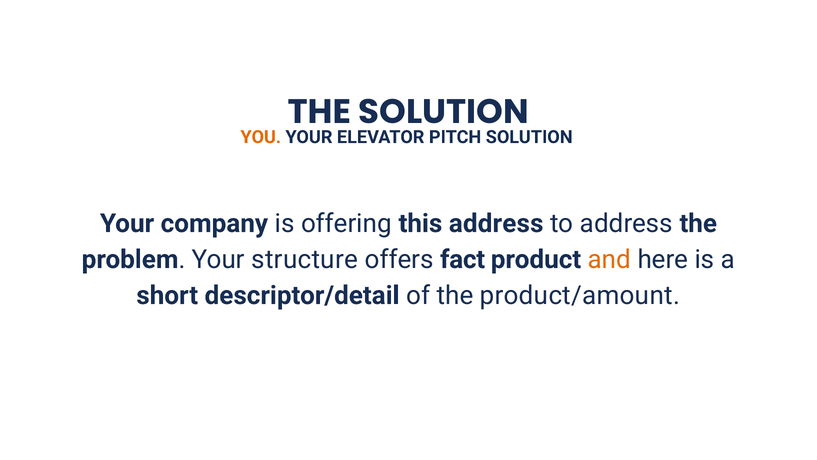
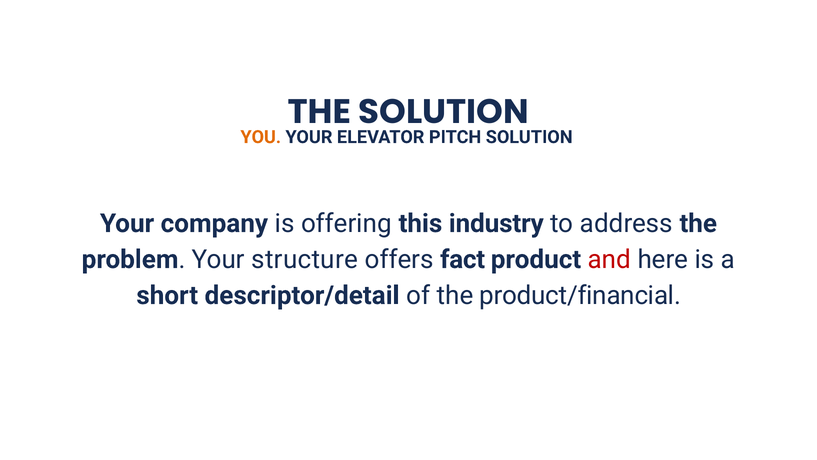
this address: address -> industry
and colour: orange -> red
product/amount: product/amount -> product/financial
